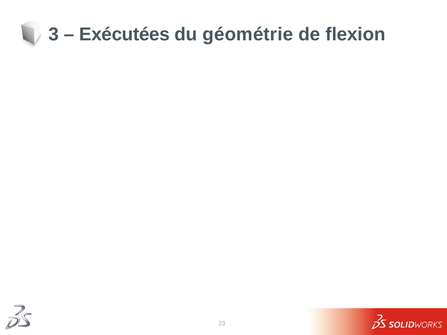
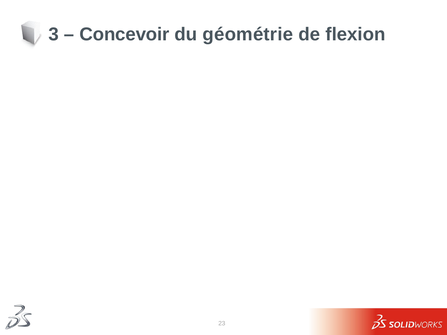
Exécutées: Exécutées -> Concevoir
